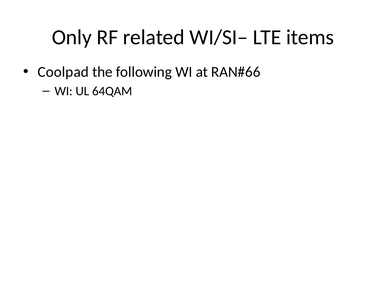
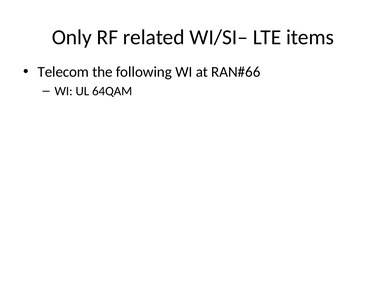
Coolpad: Coolpad -> Telecom
